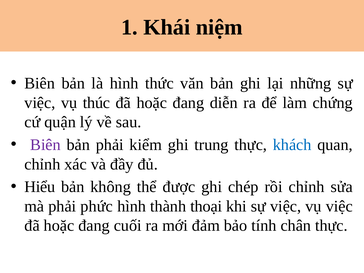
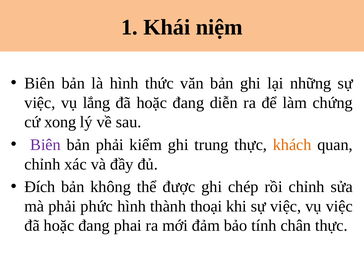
thúc: thúc -> lắng
quận: quận -> xong
khách colour: blue -> orange
Hiểu: Hiểu -> Đích
cuối: cuối -> phai
